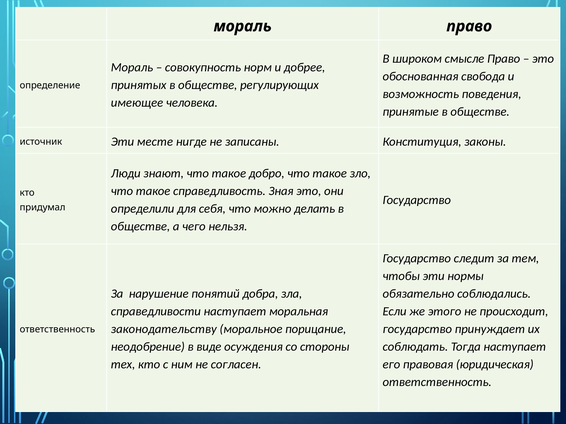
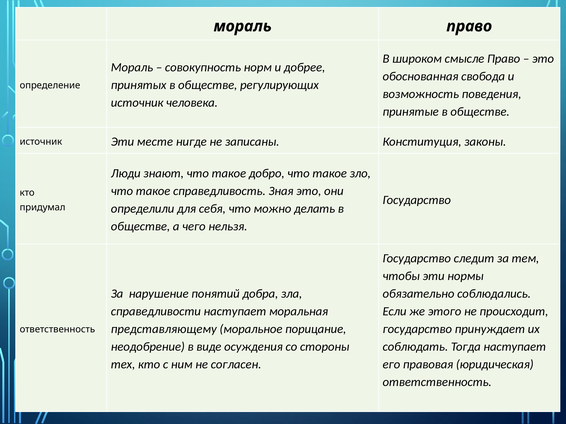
имеющее at (137, 103): имеющее -> источник
законодательству: законодательству -> представляющему
